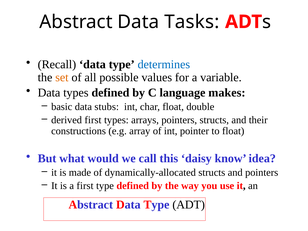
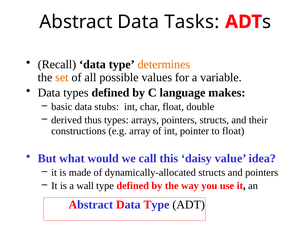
determines colour: blue -> orange
derived first: first -> thus
know: know -> value
a first: first -> wall
